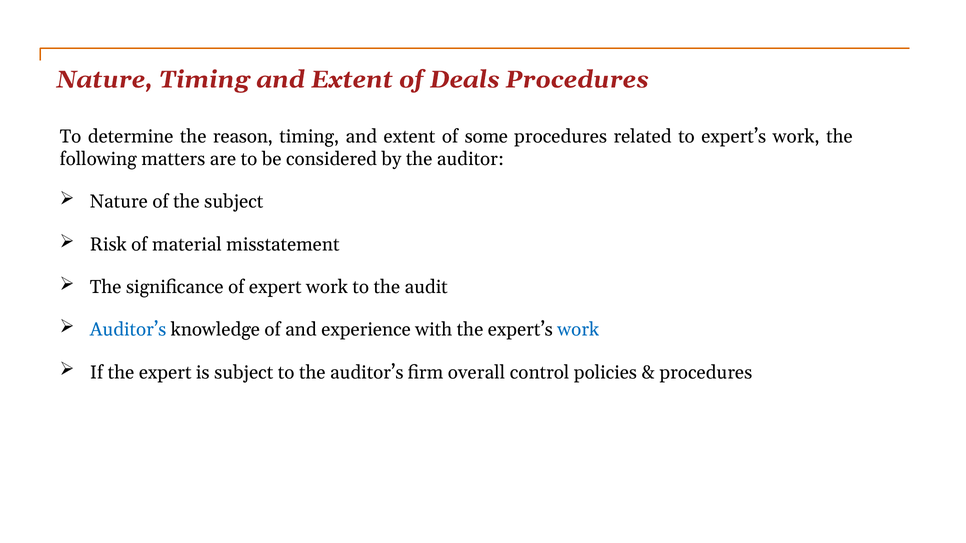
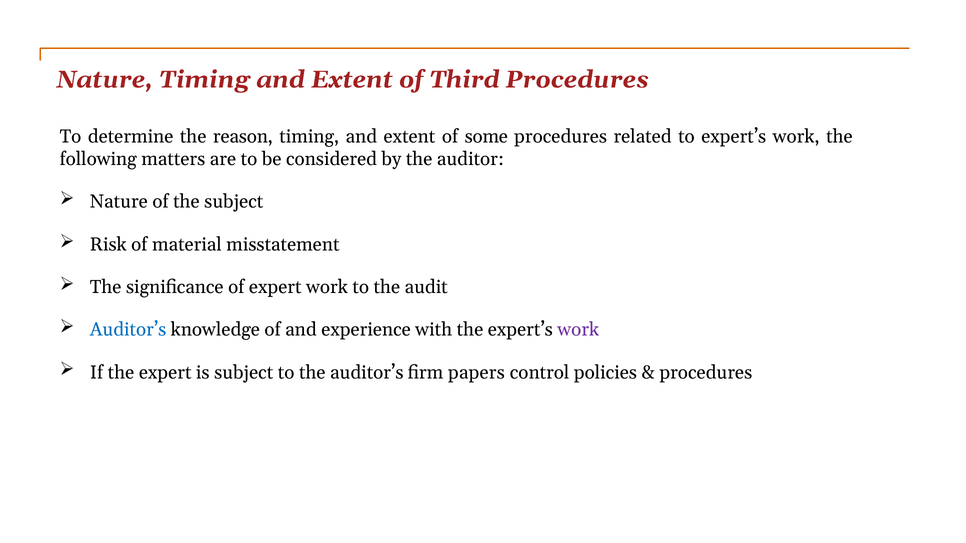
Deals: Deals -> Third
work at (578, 330) colour: blue -> purple
overall: overall -> papers
